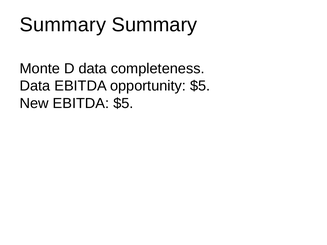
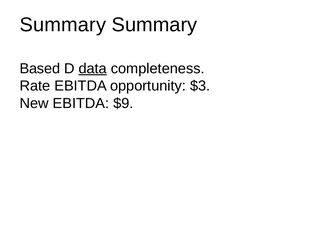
Monte: Monte -> Based
data at (93, 69) underline: none -> present
Data at (35, 86): Data -> Rate
opportunity $5: $5 -> $3
EBITDA $5: $5 -> $9
